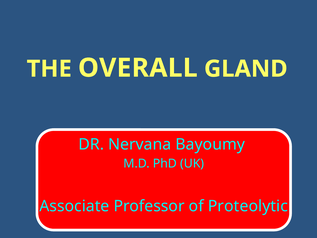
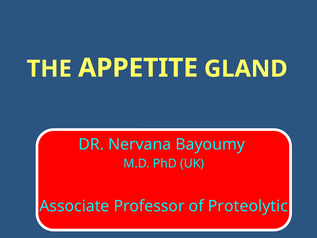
OVERALL: OVERALL -> APPETITE
